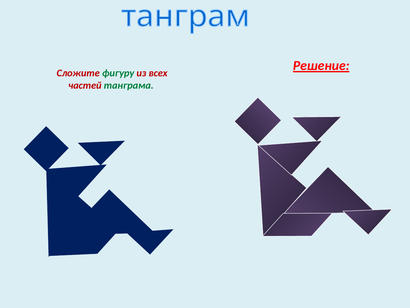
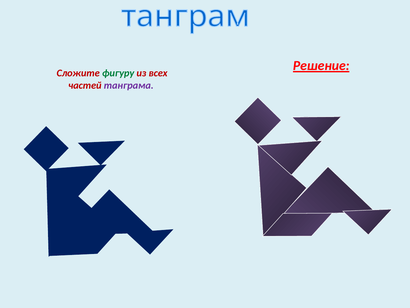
танграма colour: green -> purple
